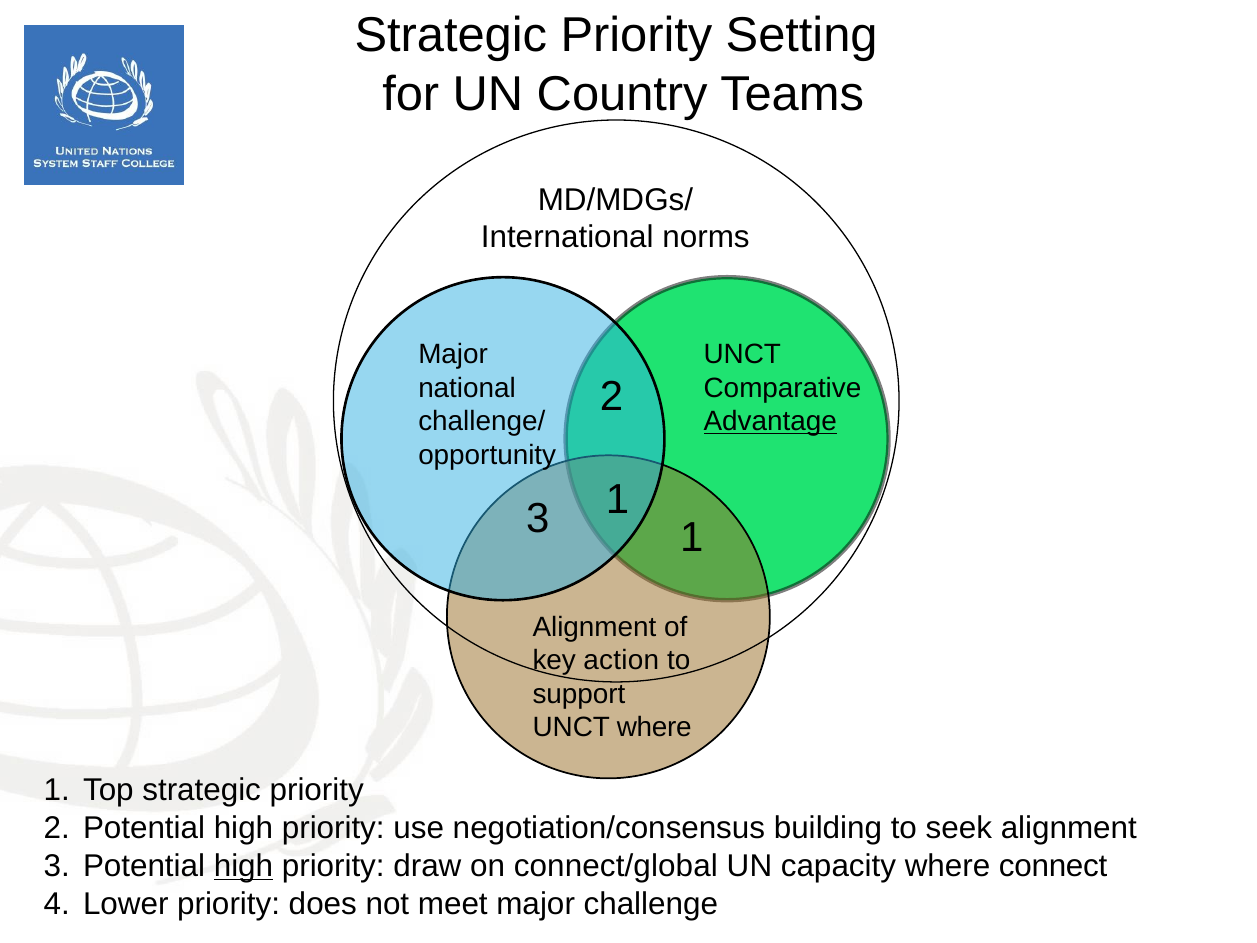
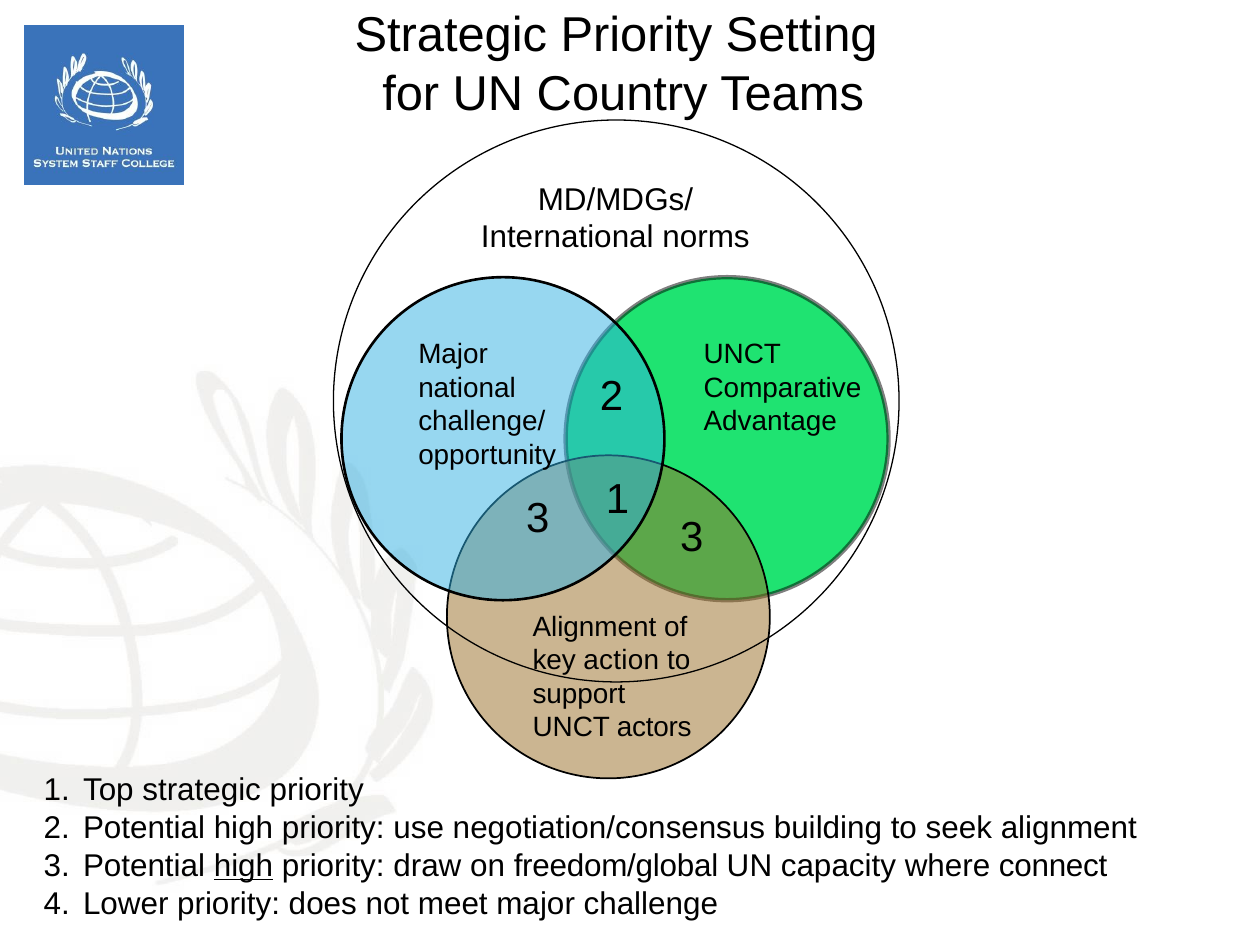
Advantage underline: present -> none
3 1: 1 -> 3
UNCT where: where -> actors
connect/global: connect/global -> freedom/global
